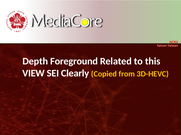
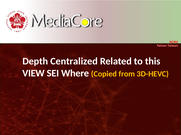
Foreground: Foreground -> Centralized
Clearly: Clearly -> Where
